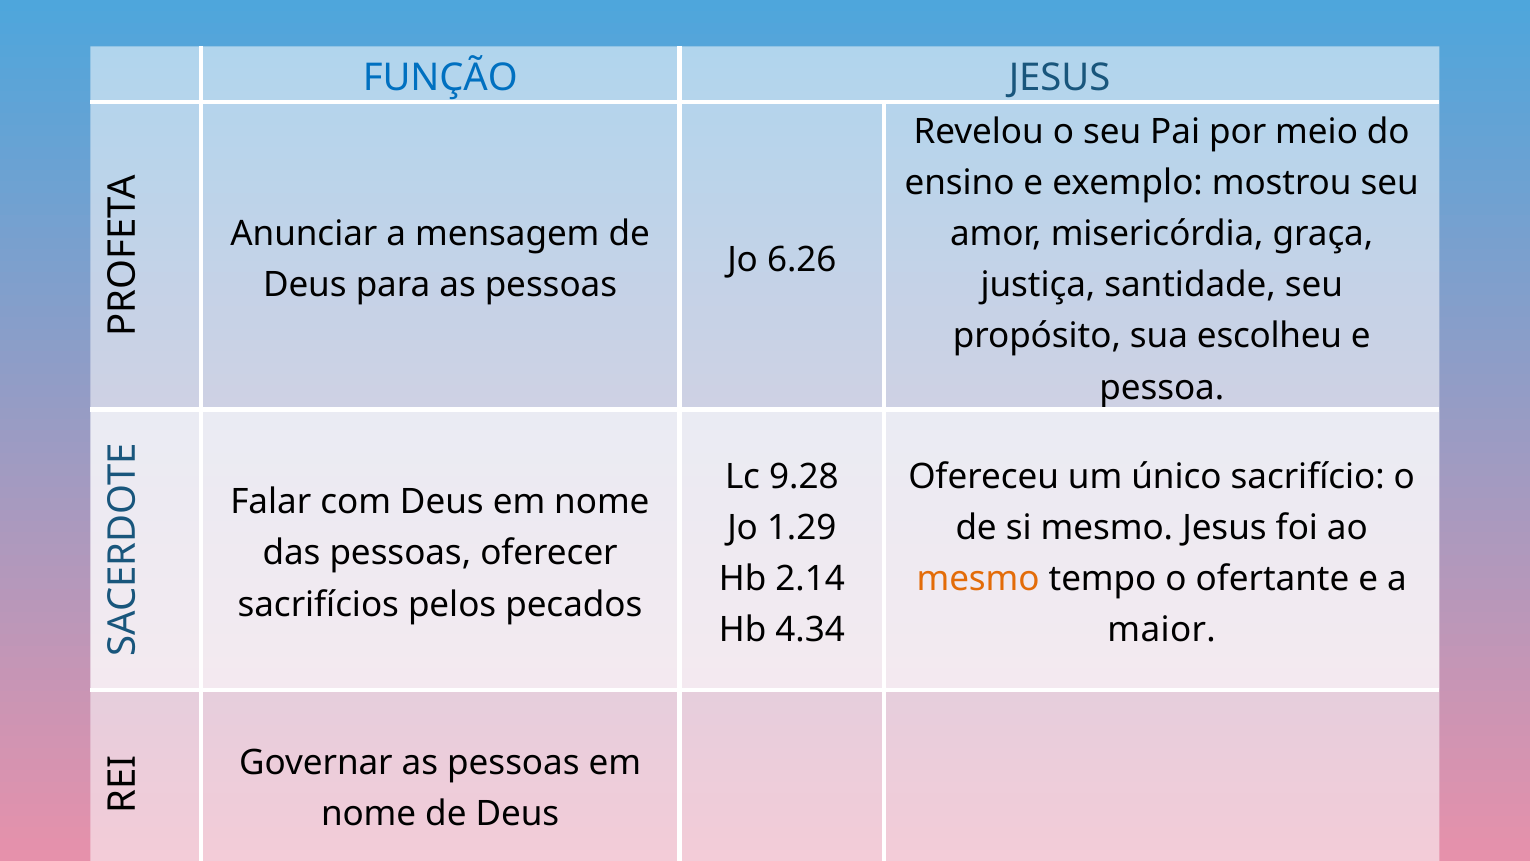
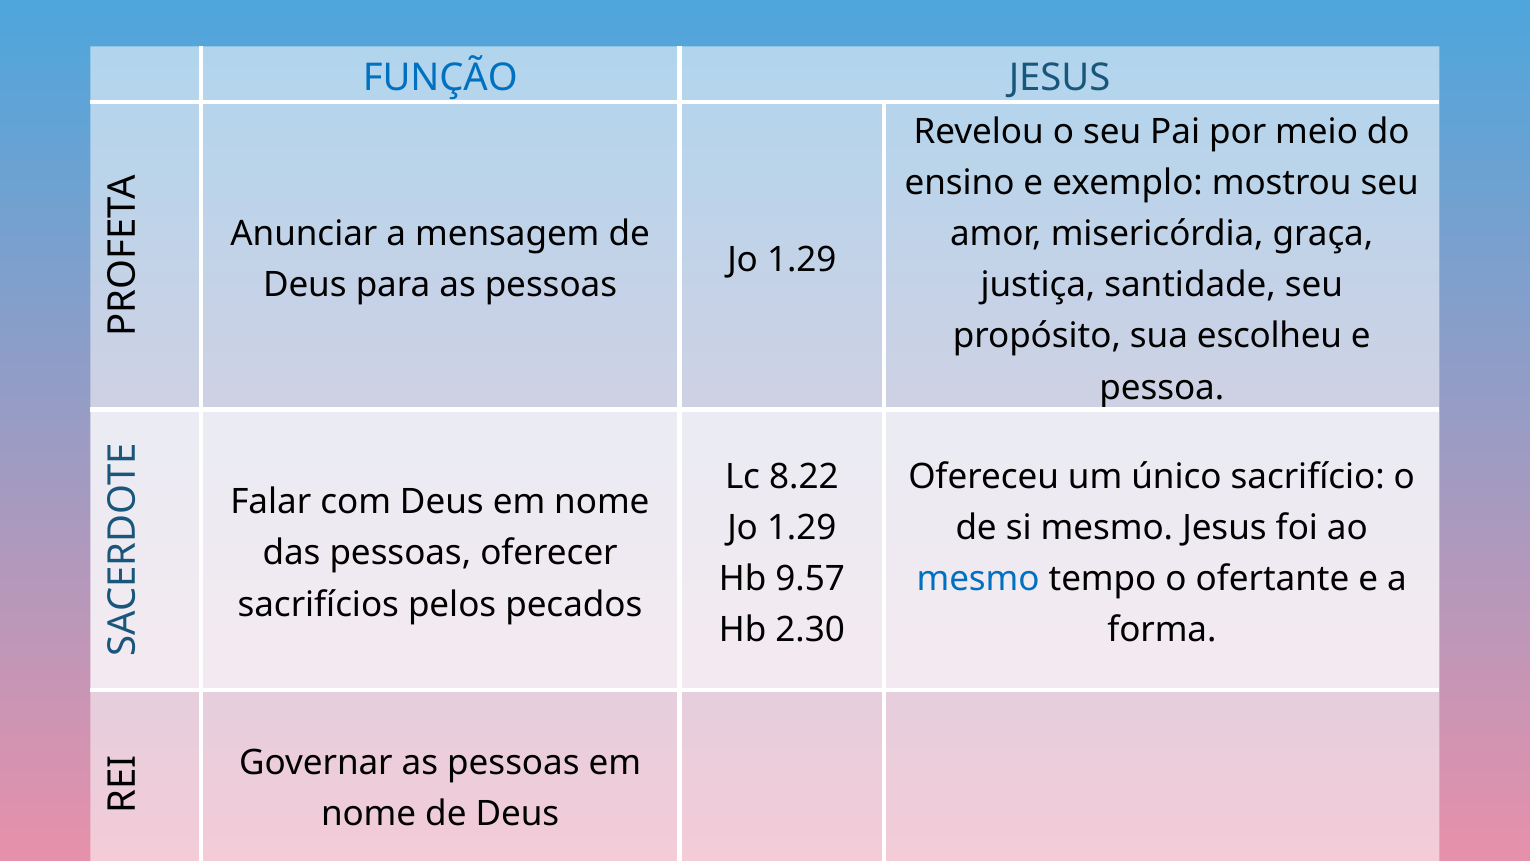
6.26 at (802, 259): 6.26 -> 1.29
9.28: 9.28 -> 8.22
2.14: 2.14 -> 9.57
mesmo at (978, 579) colour: orange -> blue
4.34: 4.34 -> 2.30
maior: maior -> forma
